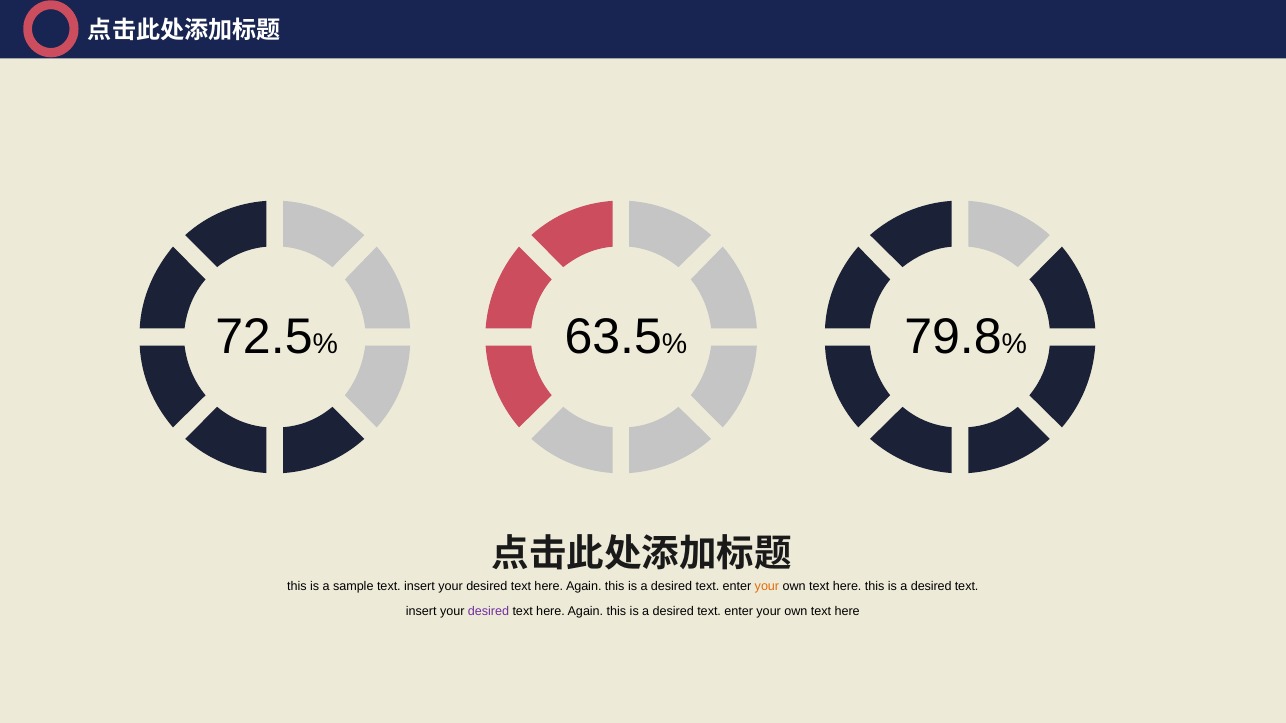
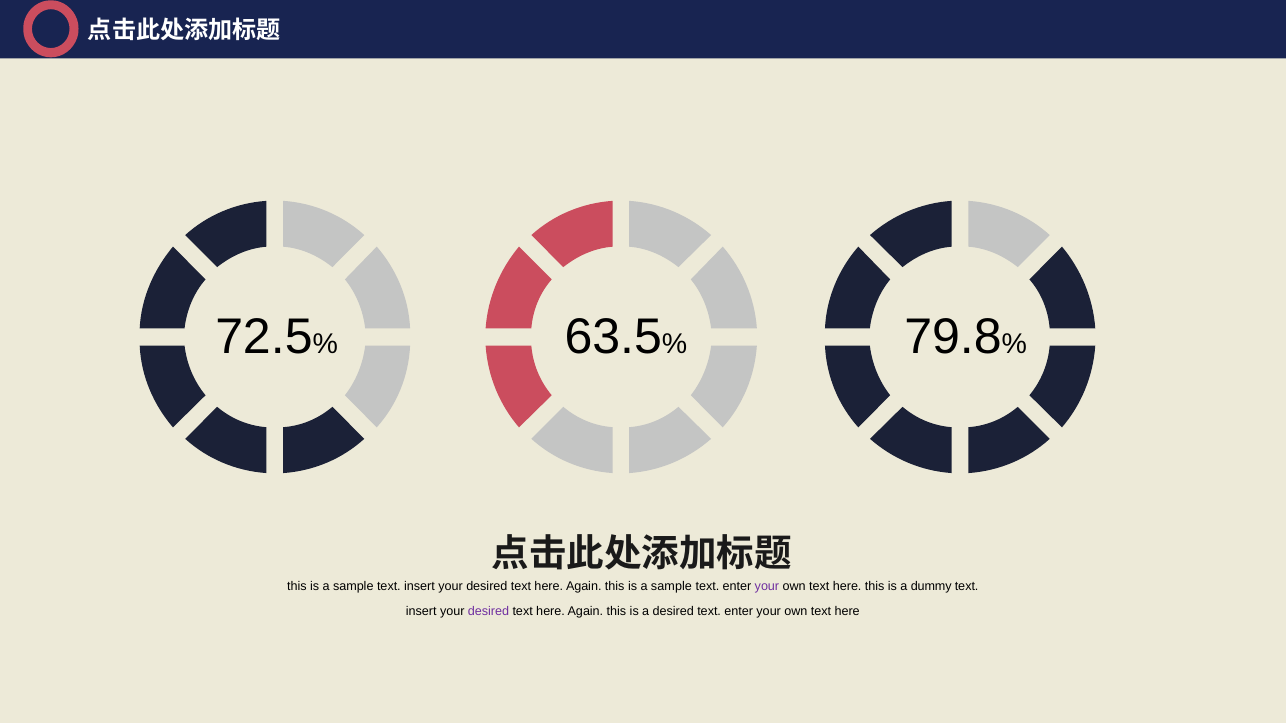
desired at (672, 586): desired -> sample
your at (767, 586) colour: orange -> purple
desired at (931, 586): desired -> dummy
